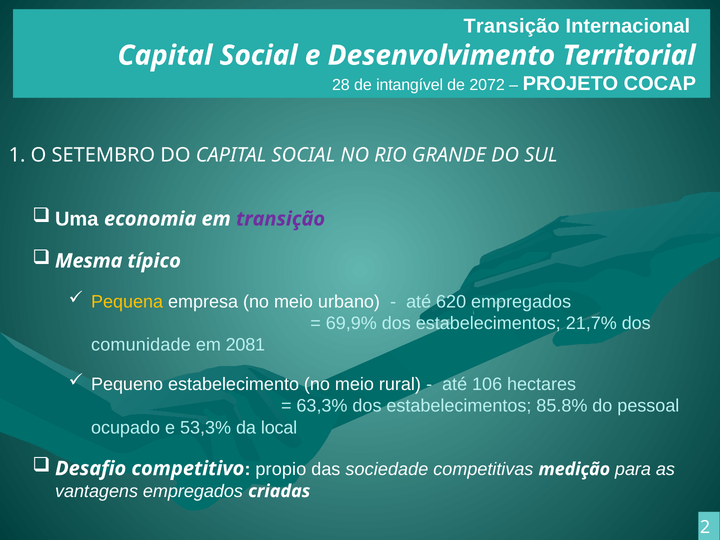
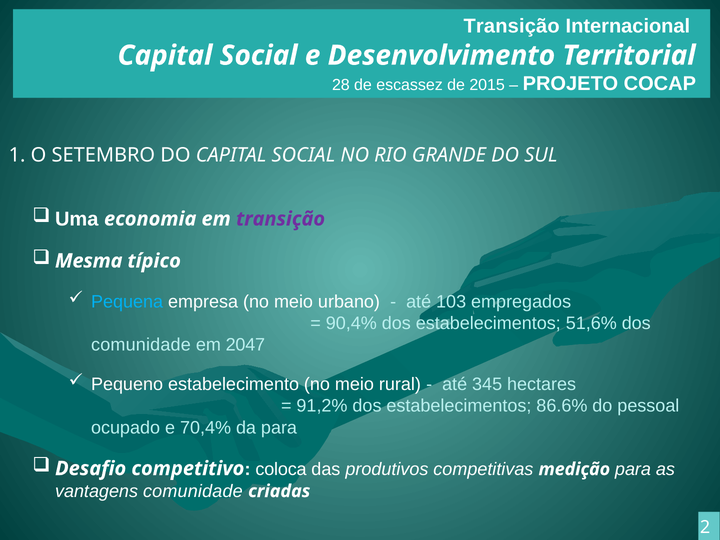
intangível: intangível -> escassez
2072: 2072 -> 2015
Pequena colour: yellow -> light blue
620: 620 -> 103
69,9%: 69,9% -> 90,4%
21,7%: 21,7% -> 51,6%
2081: 2081 -> 2047
106: 106 -> 345
63,3%: 63,3% -> 91,2%
85.8%: 85.8% -> 86.6%
53,3%: 53,3% -> 70,4%
da local: local -> para
propio: propio -> coloca
sociedade: sociedade -> produtivos
vantagens empregados: empregados -> comunidade
